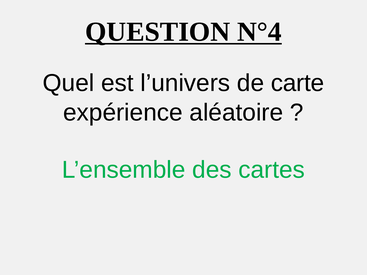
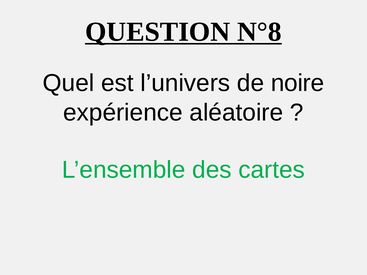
N°4: N°4 -> N°8
carte: carte -> noire
